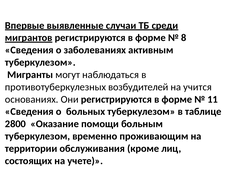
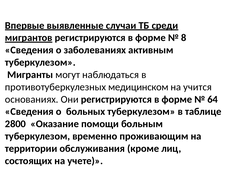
возбудителей: возбудителей -> медицинском
11: 11 -> 64
